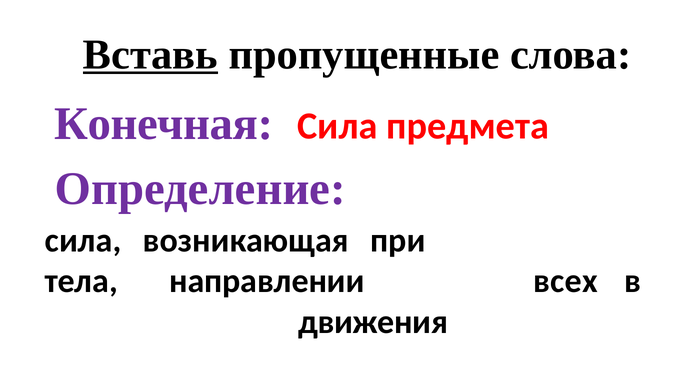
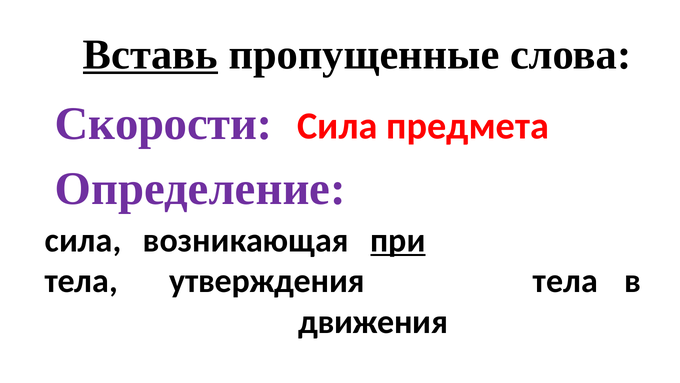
Конечная: Конечная -> Скорости
при underline: none -> present
направлении: направлении -> утверждения
всех at (565, 281): всех -> тела
